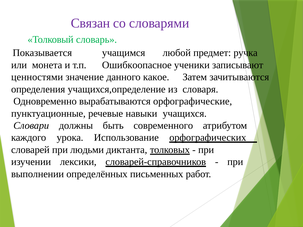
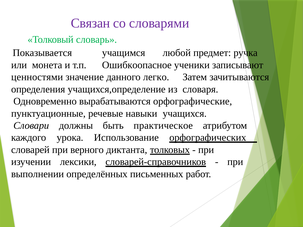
какое: какое -> легко
современного: современного -> практическое
людьми: людьми -> верного
